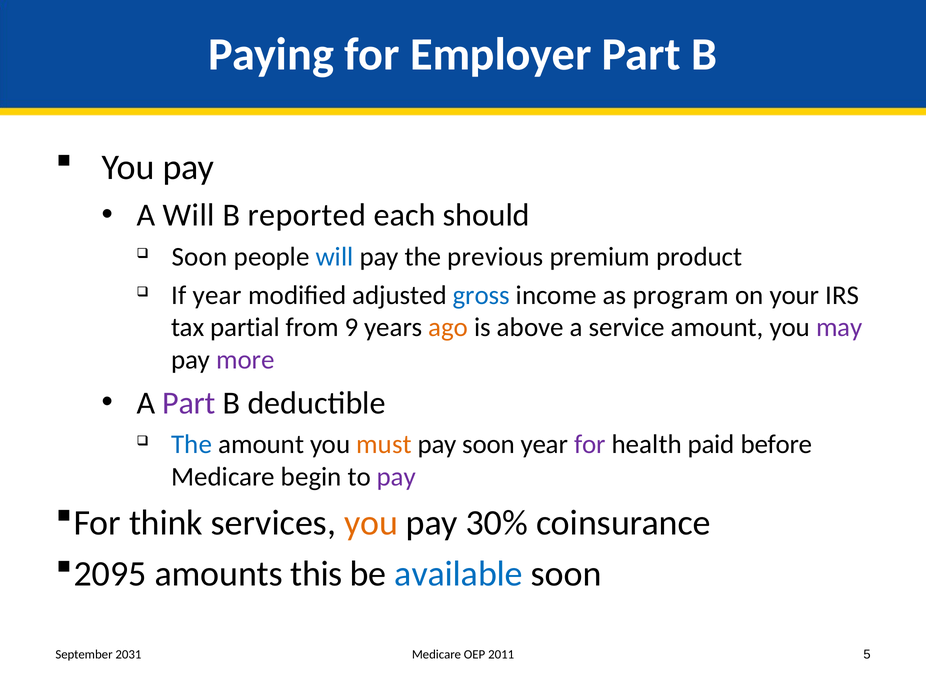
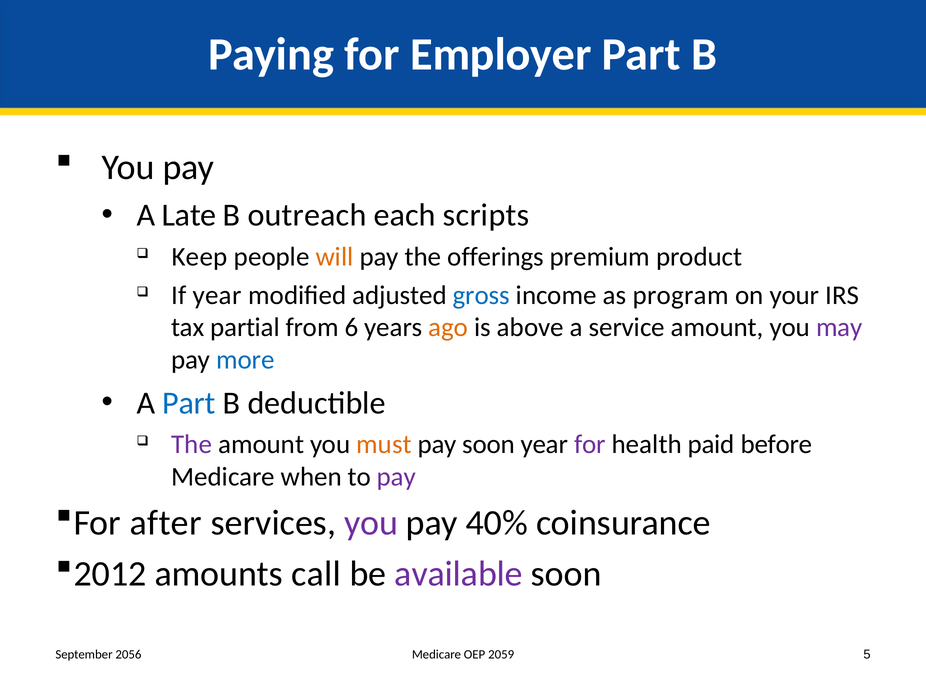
A Will: Will -> Late
reported: reported -> outreach
should: should -> scripts
Soon at (199, 257): Soon -> Keep
will at (335, 257) colour: blue -> orange
previous: previous -> offerings
9: 9 -> 6
more colour: purple -> blue
Part at (189, 403) colour: purple -> blue
The at (192, 445) colour: blue -> purple
begin: begin -> when
think: think -> after
you at (371, 523) colour: orange -> purple
30%: 30% -> 40%
2095: 2095 -> 2012
this: this -> call
available colour: blue -> purple
2031: 2031 -> 2056
2011: 2011 -> 2059
